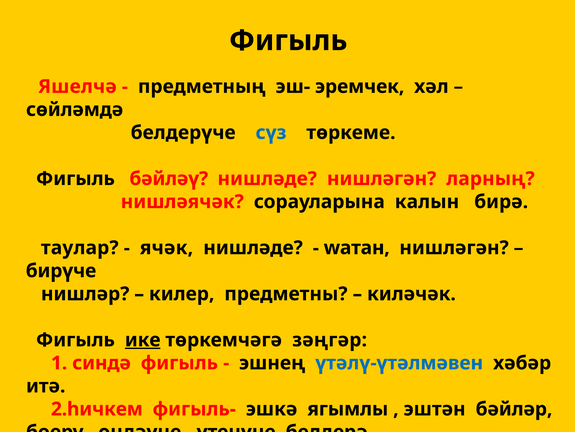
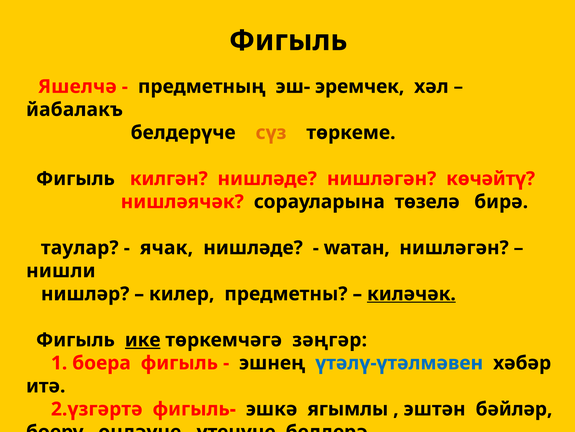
сөйләмдә: сөйләмдә -> йабалакъ
сүз colour: blue -> orange
бәйләү: бәйләү -> килгән
ларның: ларның -> көчәйтү
калын: калын -> төзелә
ячәк: ячәк -> ячак
бирүче: бирүче -> нишли
киләчәк underline: none -> present
синдә: синдә -> боера
2.һичкем: 2.һичкем -> 2.үзгәртә
